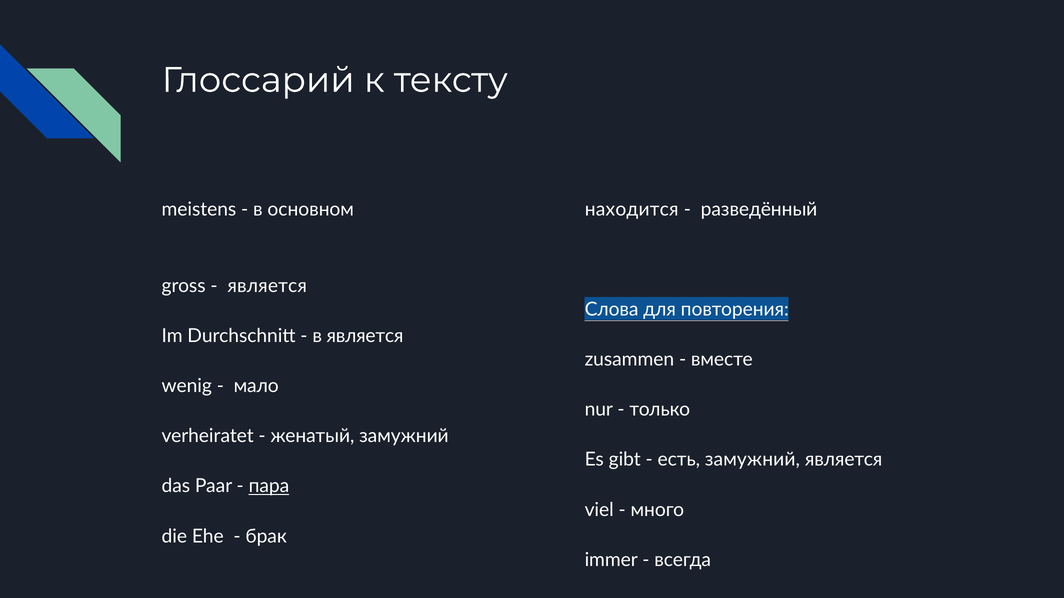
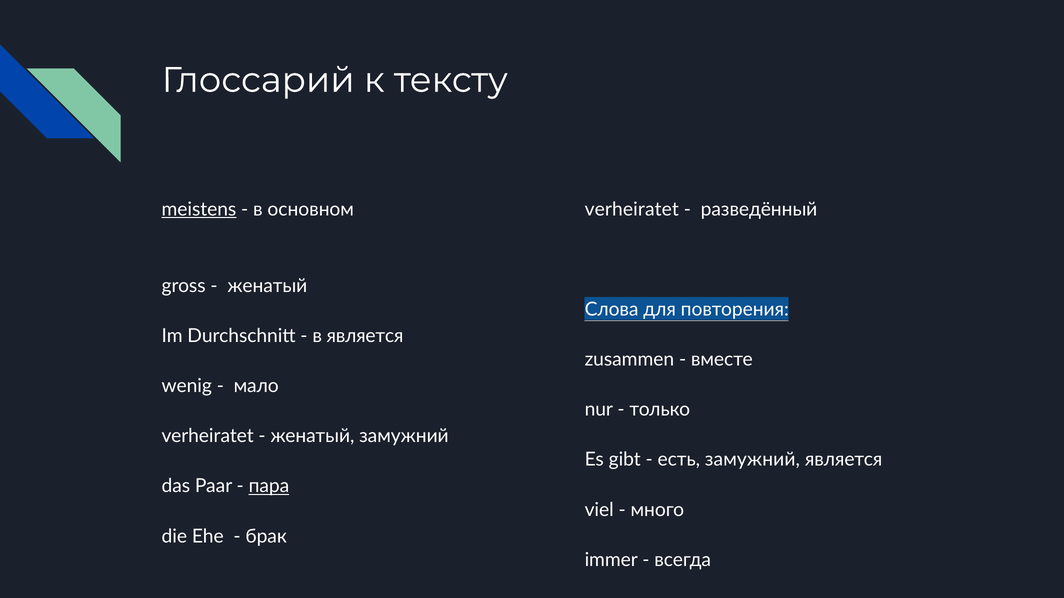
meistens underline: none -> present
находится at (632, 209): находится -> verheiratet
является at (267, 286): является -> женатый
